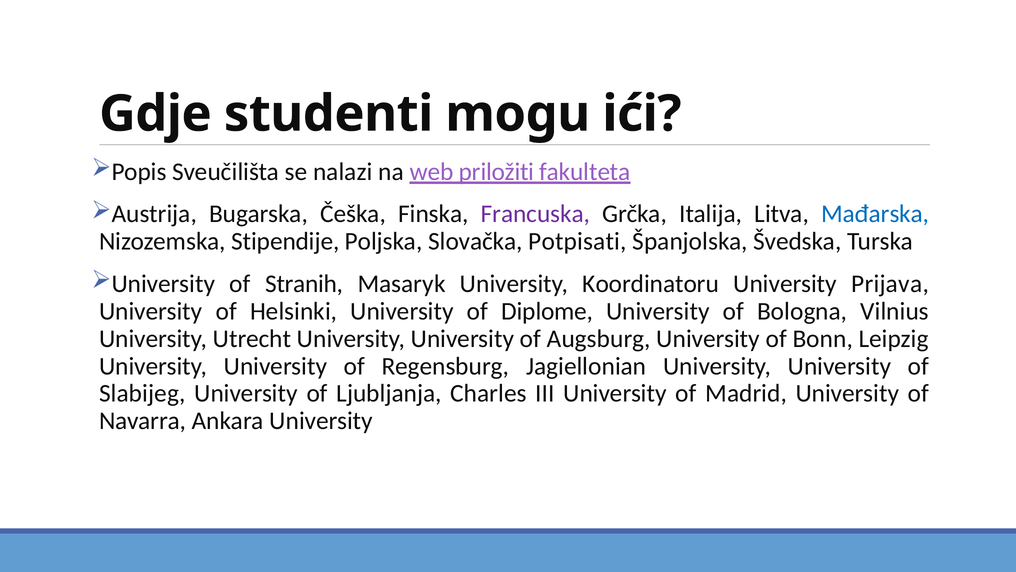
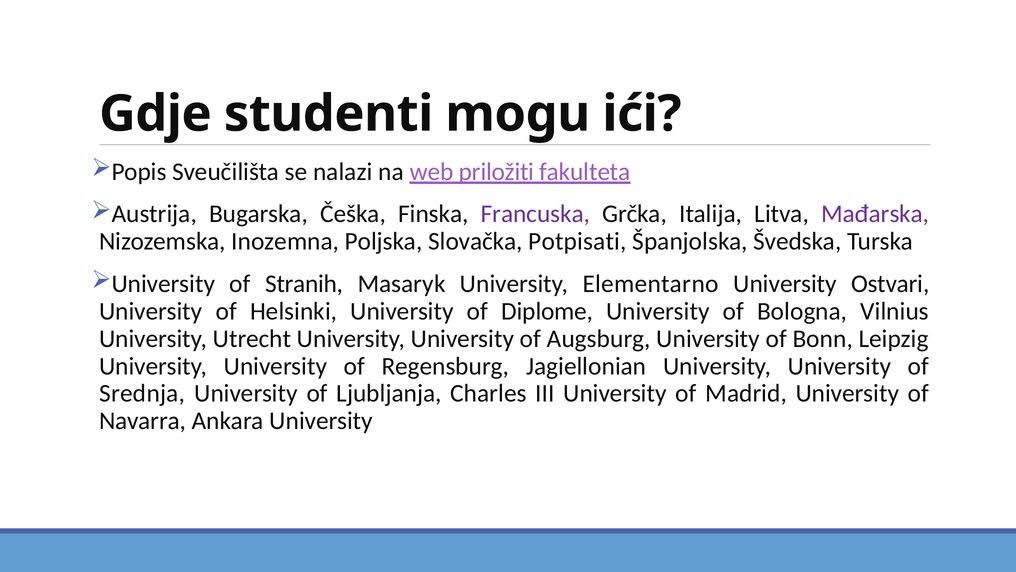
Mađarska colour: blue -> purple
Stipendije: Stipendije -> Inozemna
Koordinatoru: Koordinatoru -> Elementarno
Prijava: Prijava -> Ostvari
Slabijeg: Slabijeg -> Srednja
